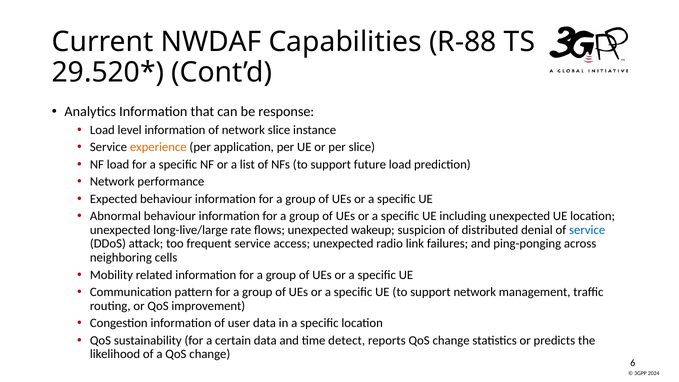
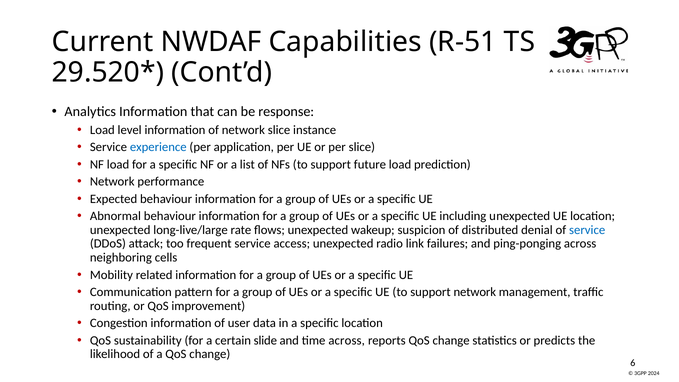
R-88: R-88 -> R-51
experience colour: orange -> blue
certain data: data -> slide
time detect: detect -> across
